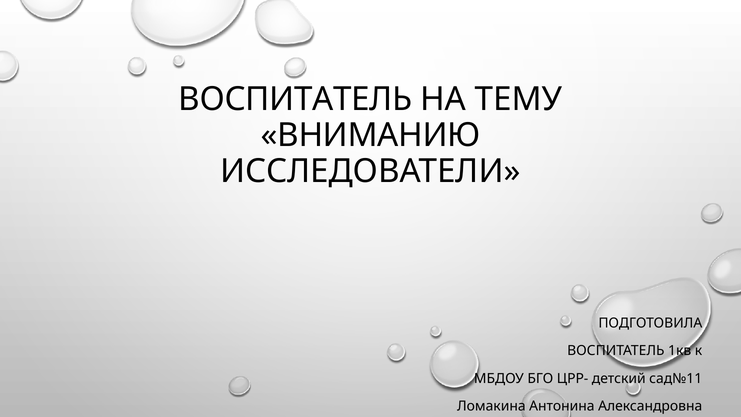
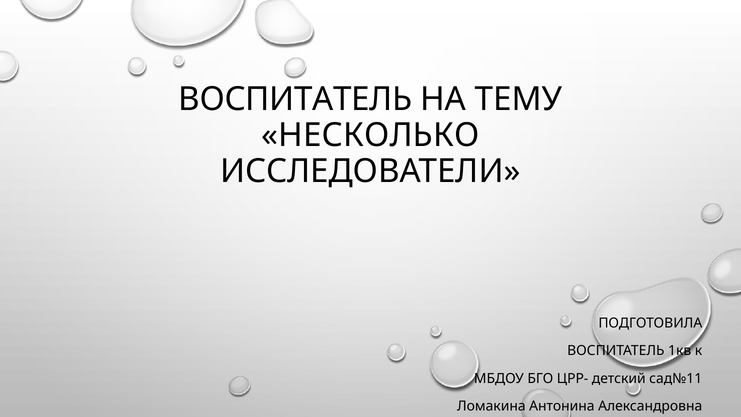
ВНИМАНИЮ: ВНИМАНИЮ -> НЕСКОЛЬКО
